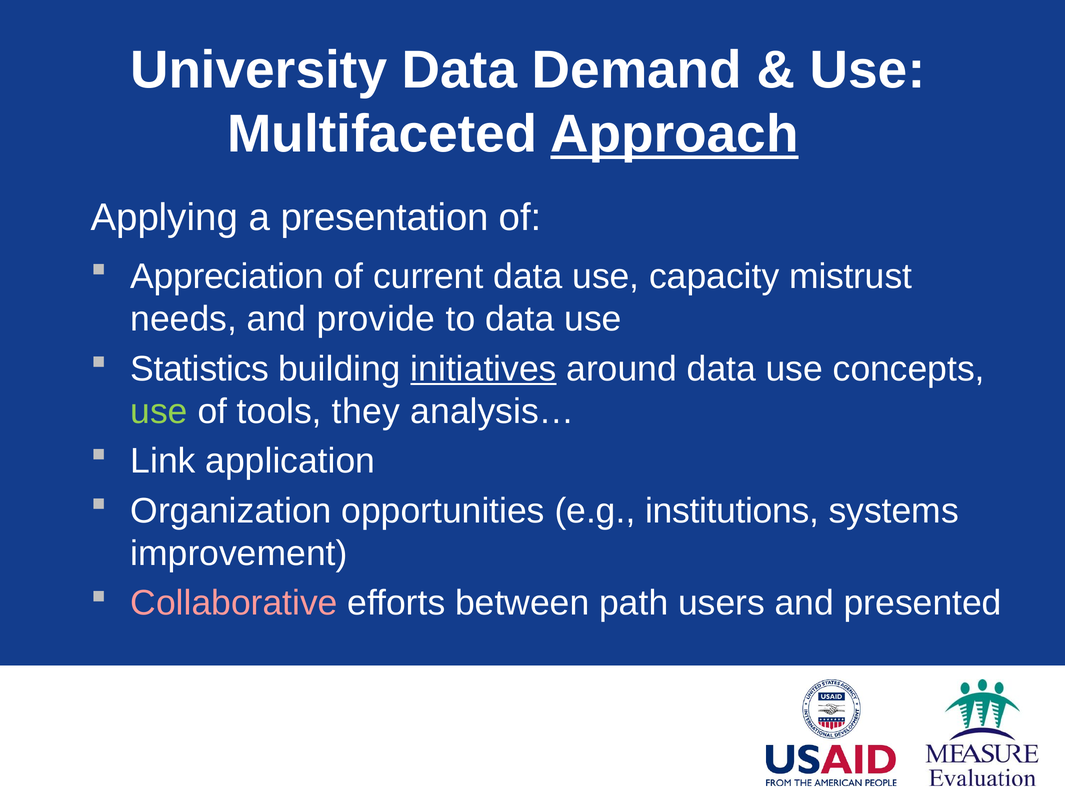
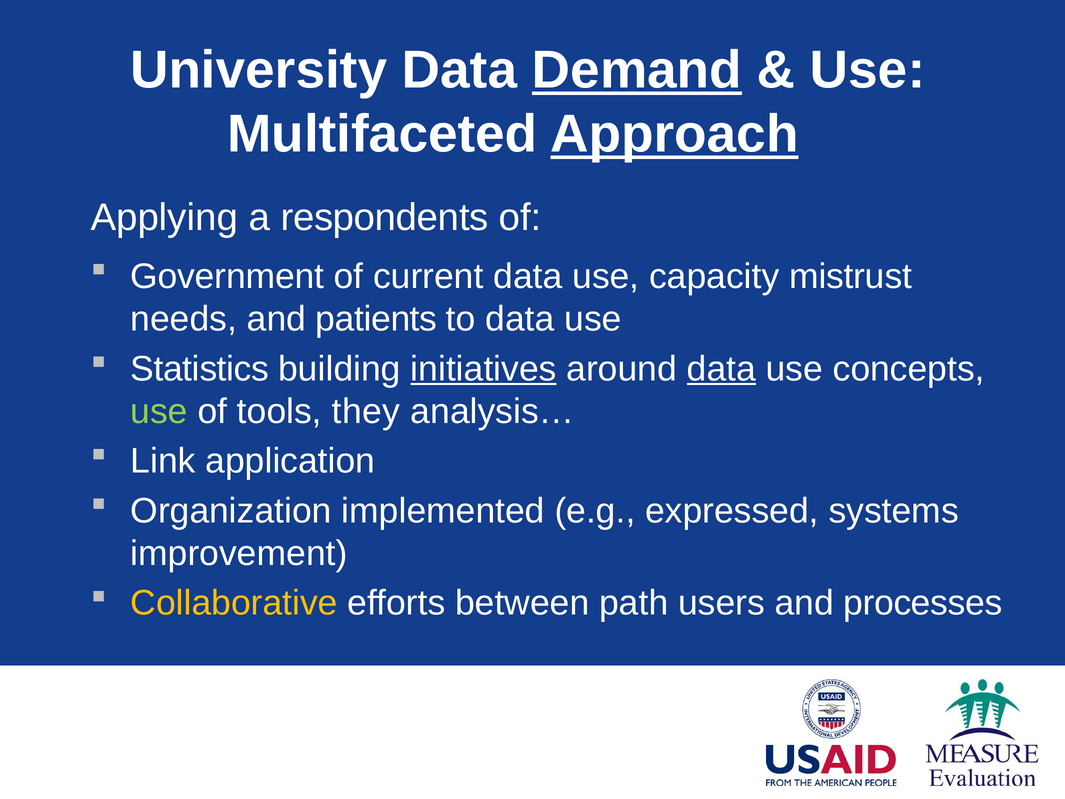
Demand underline: none -> present
presentation: presentation -> respondents
Appreciation: Appreciation -> Government
provide: provide -> patients
data at (721, 369) underline: none -> present
opportunities: opportunities -> implemented
institutions: institutions -> expressed
Collaborative colour: pink -> yellow
presented: presented -> processes
